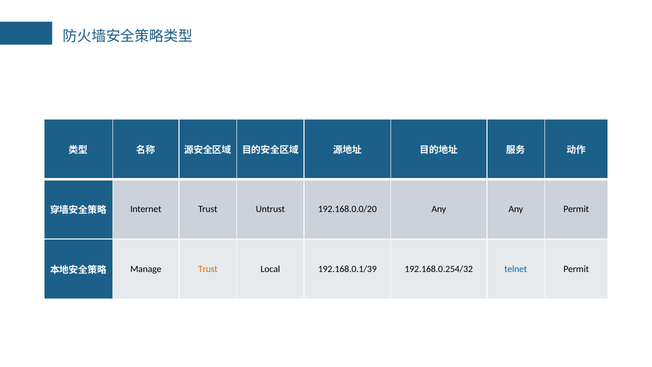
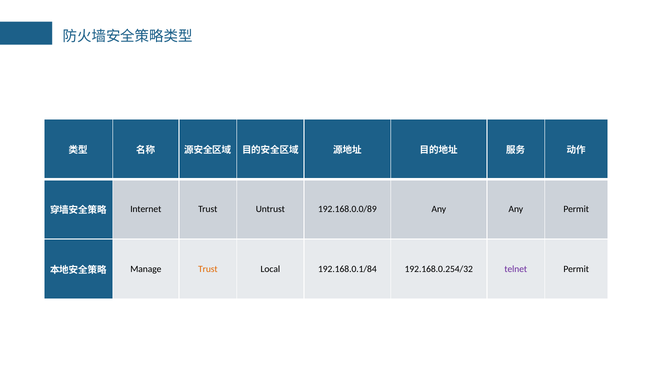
192.168.0.0/20: 192.168.0.0/20 -> 192.168.0.0/89
192.168.0.1/39: 192.168.0.1/39 -> 192.168.0.1/84
telnet colour: blue -> purple
